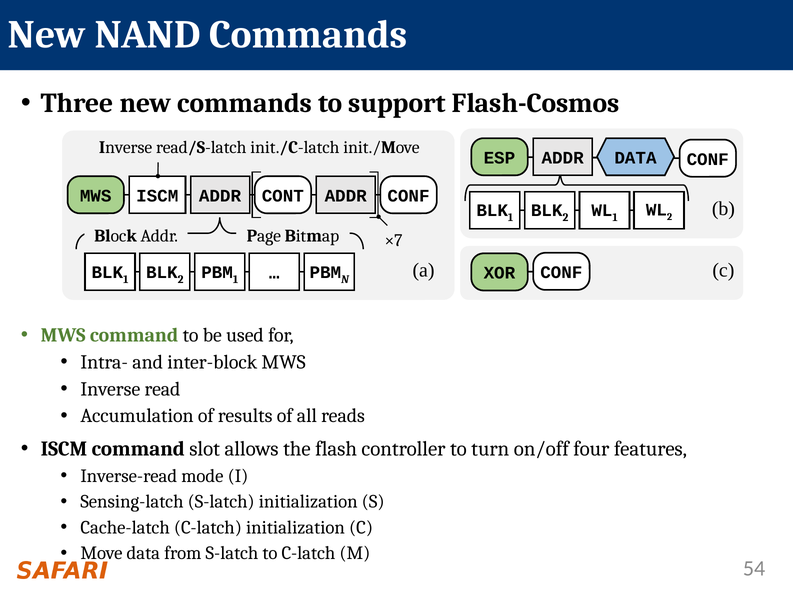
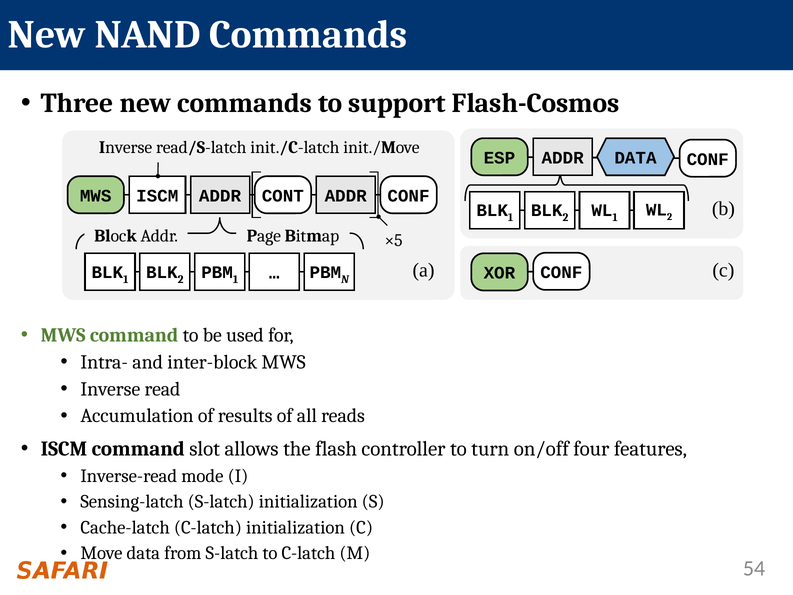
×7: ×7 -> ×5
